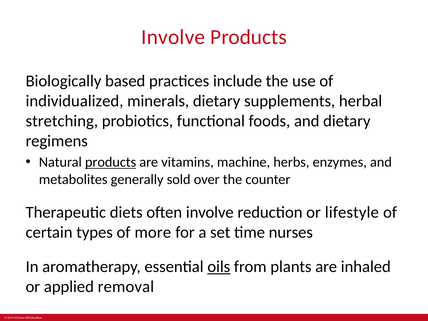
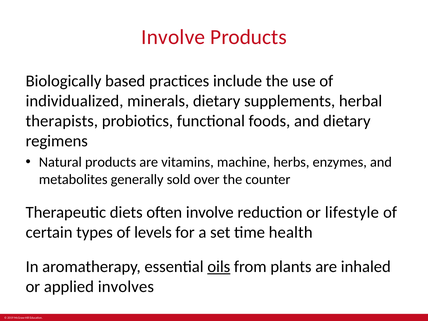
stretching: stretching -> therapists
products at (111, 162) underline: present -> none
more: more -> levels
nurses: nurses -> health
removal: removal -> involves
